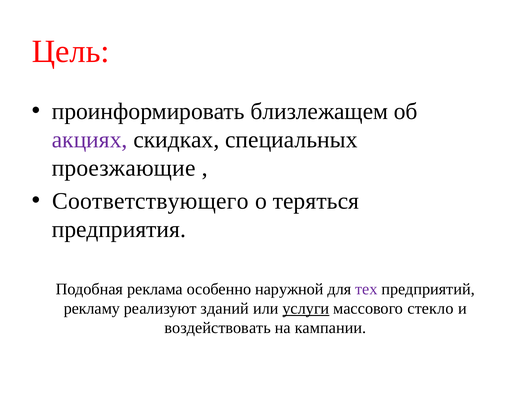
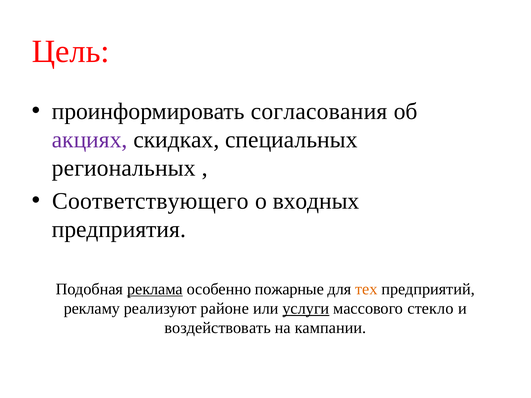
близлежащем: близлежащем -> согласования
проезжающие: проезжающие -> региональных
теряться: теряться -> входных
реклама underline: none -> present
наружной: наружной -> пожарные
тех colour: purple -> orange
зданий: зданий -> районе
